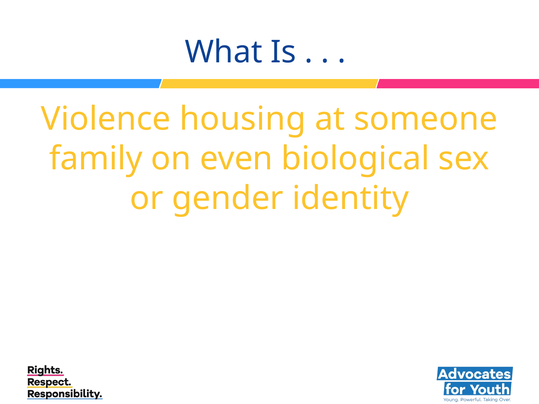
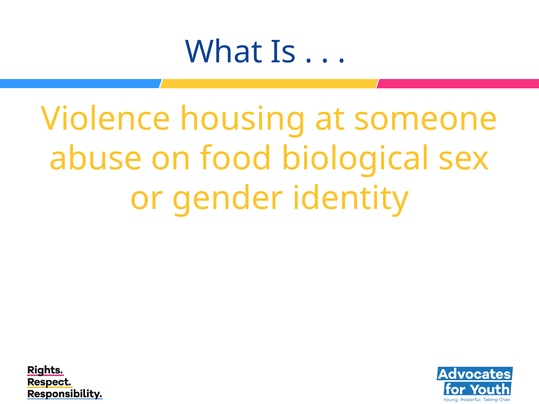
family: family -> abuse
even: even -> food
